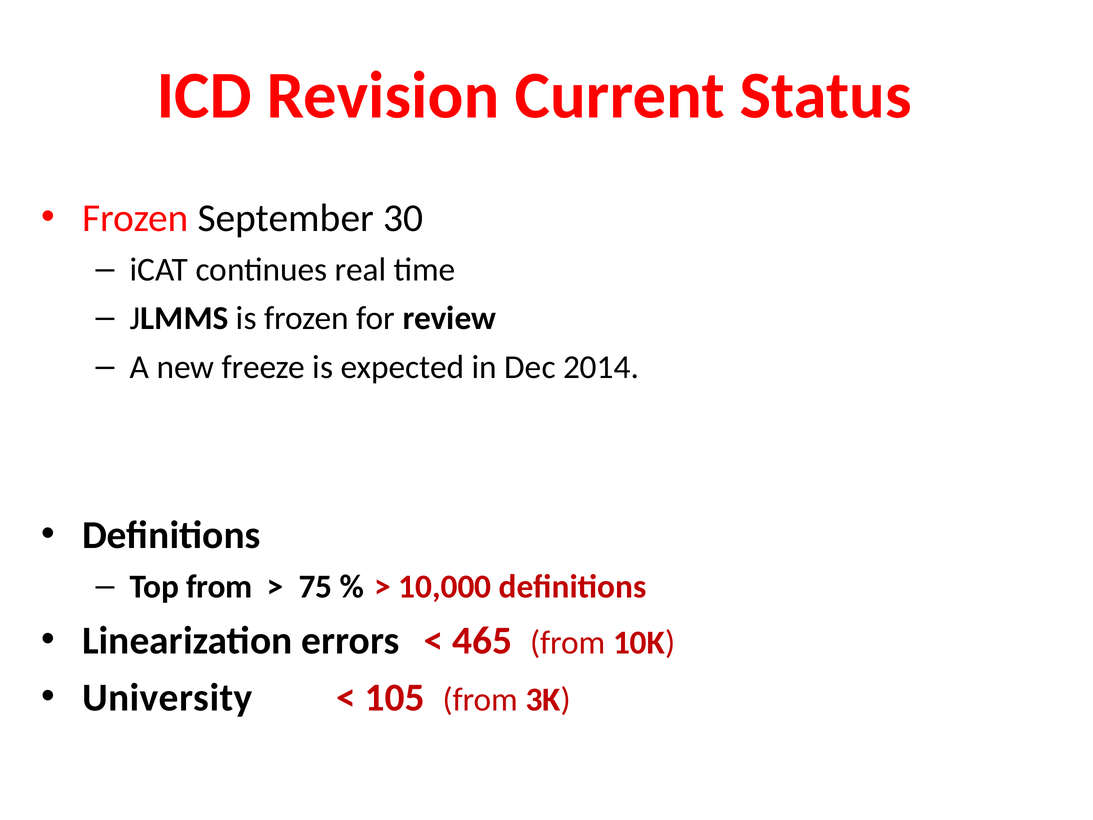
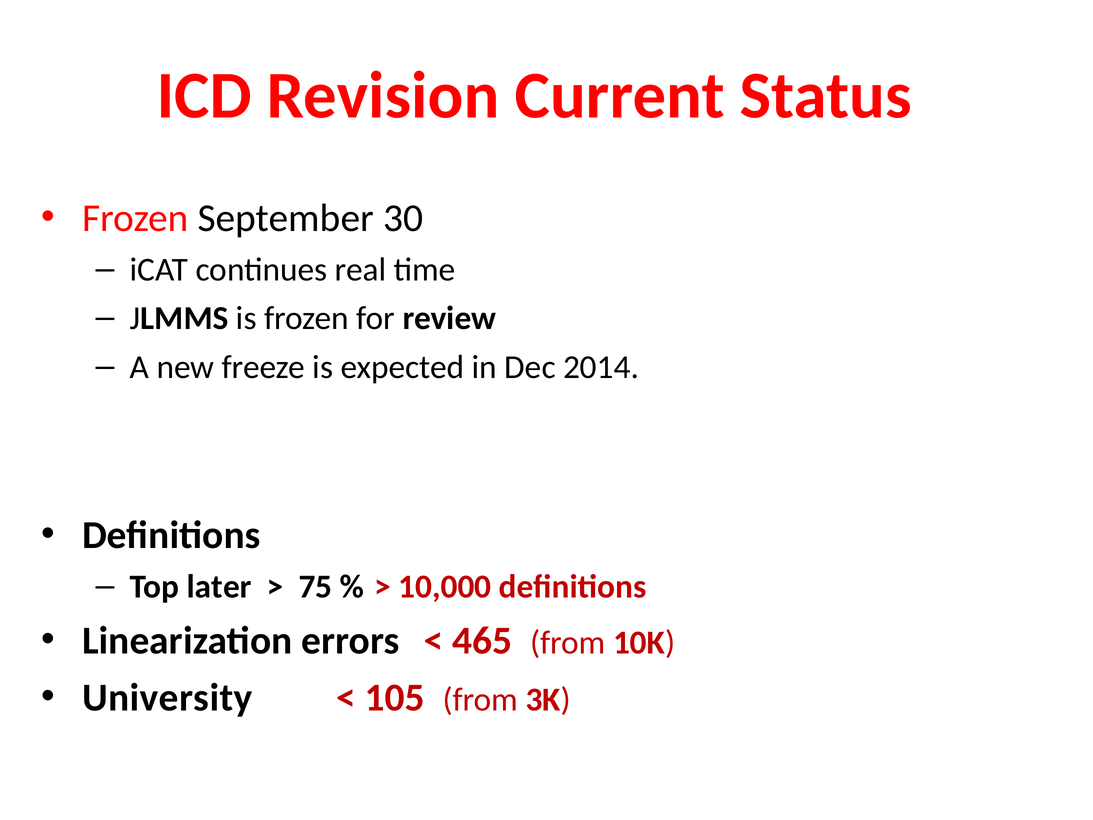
Top from: from -> later
